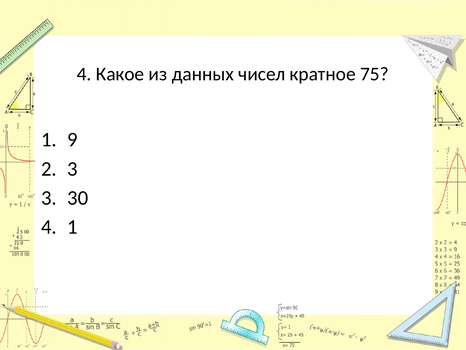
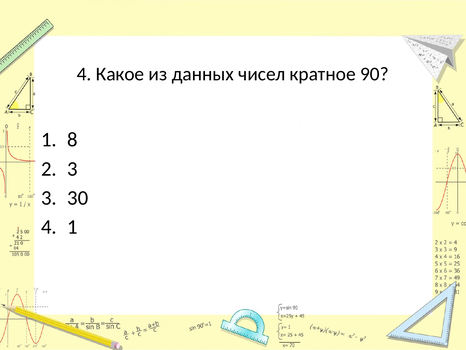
75: 75 -> 90
9: 9 -> 8
